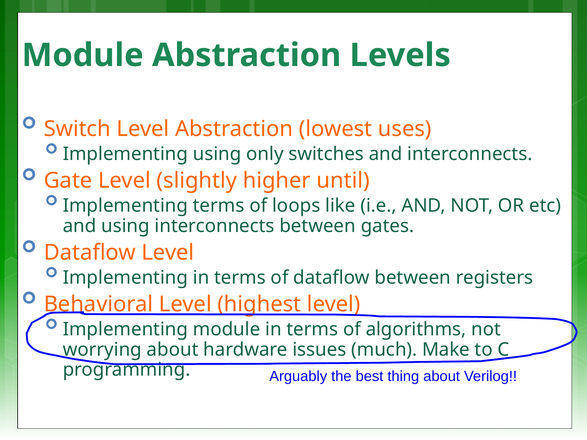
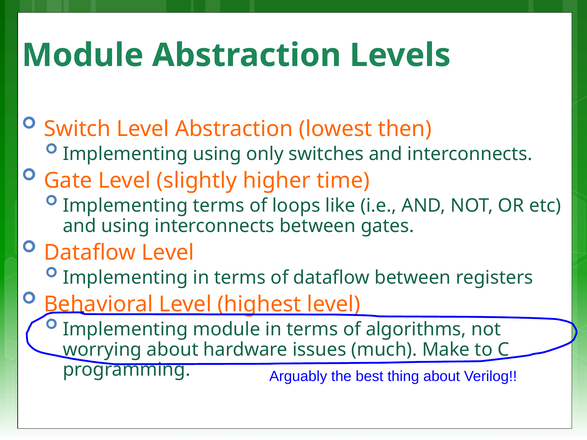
uses: uses -> then
until: until -> time
